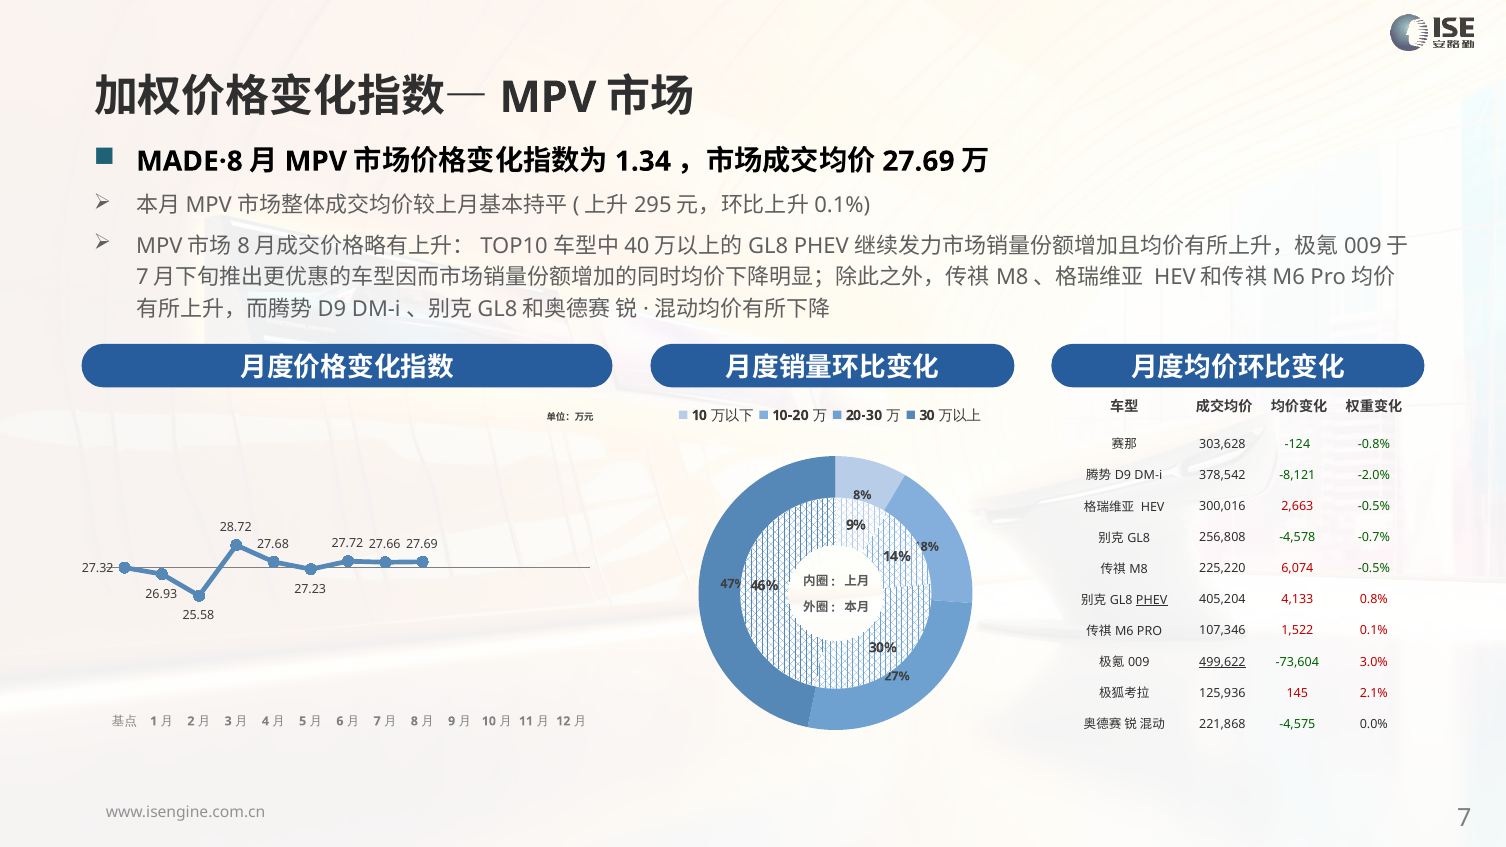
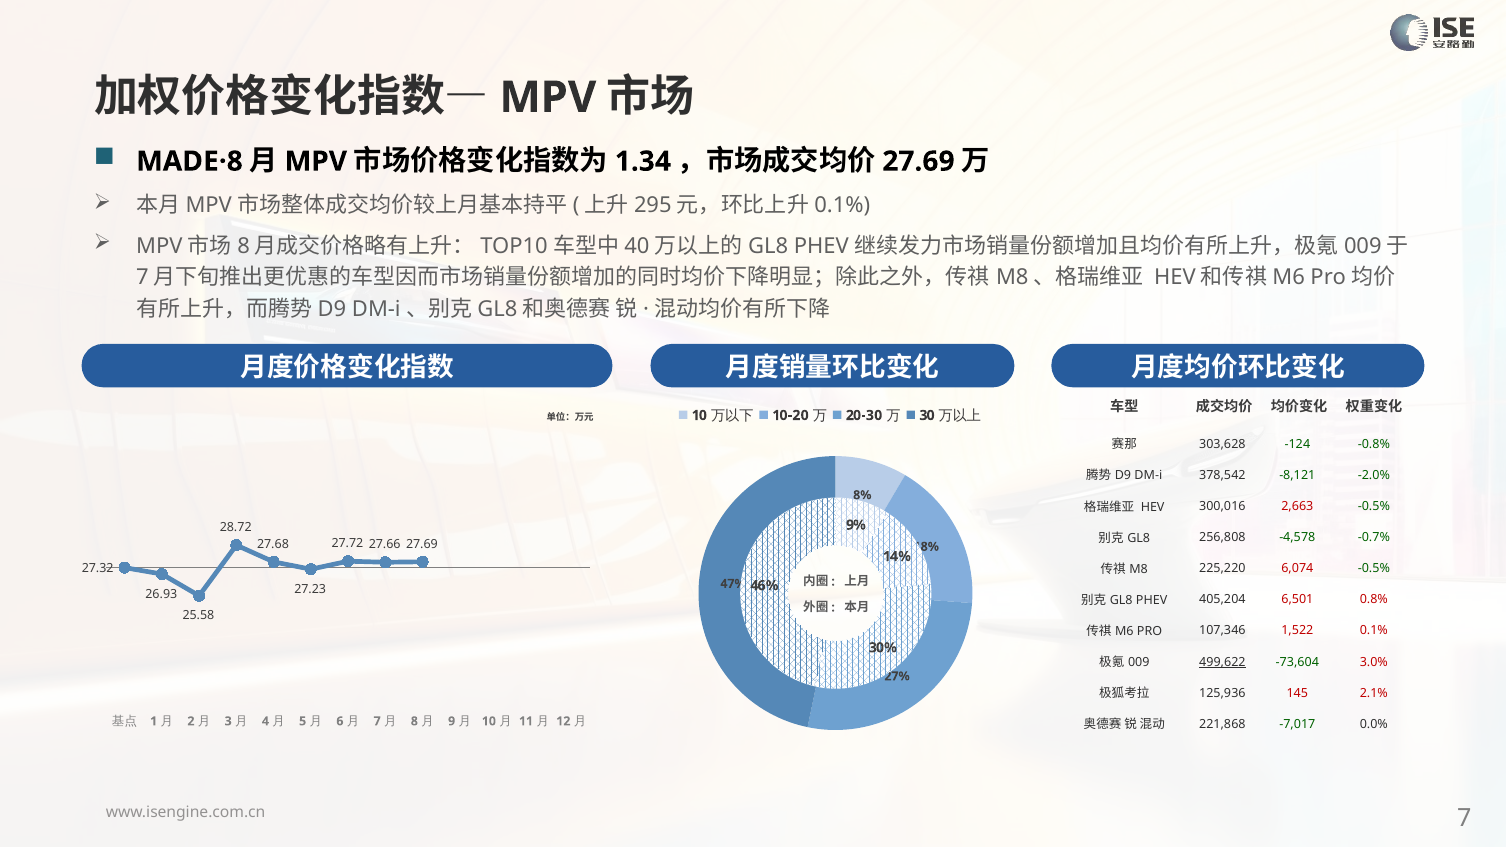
PHEV underline: present -> none
4,133: 4,133 -> 6,501
-4,575: -4,575 -> -7,017
